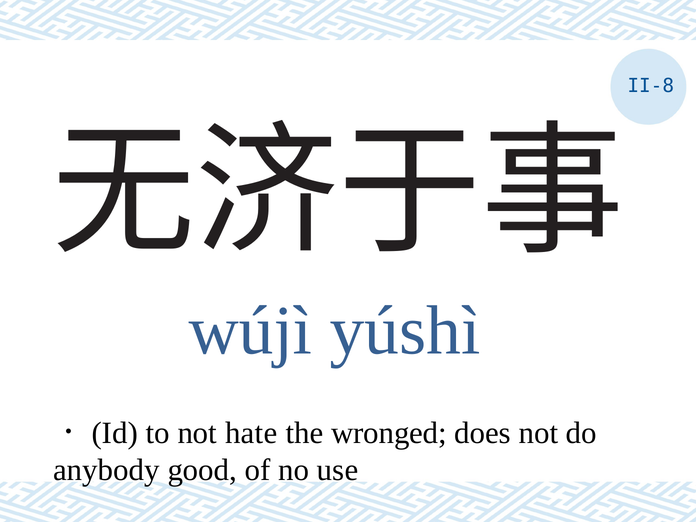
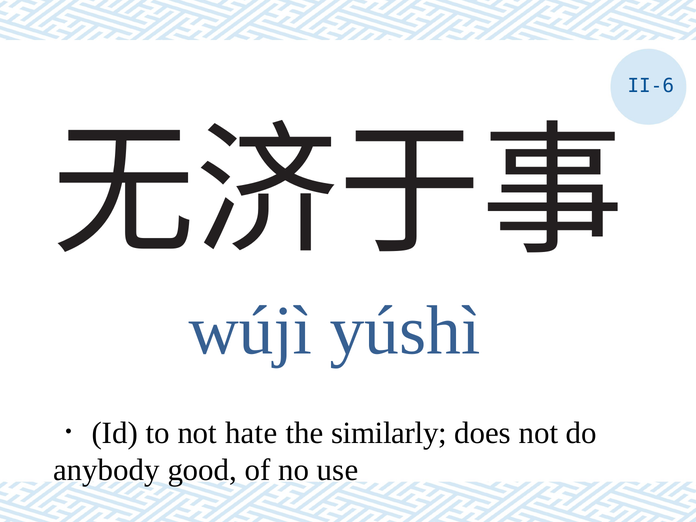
II-8: II-8 -> II-6
wronged: wronged -> similarly
